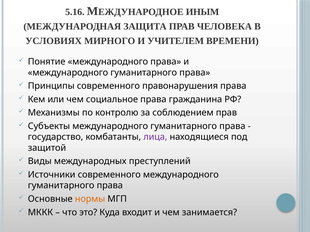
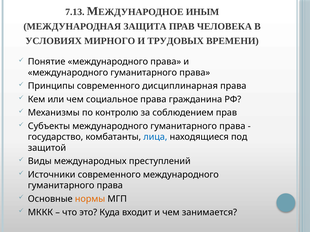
5.16: 5.16 -> 7.13
УЧИТЕЛЕМ: УЧИТЕЛЕМ -> ТРУДОВЫХ
правонарушения: правонарушения -> дисциплинарная
лица colour: purple -> blue
